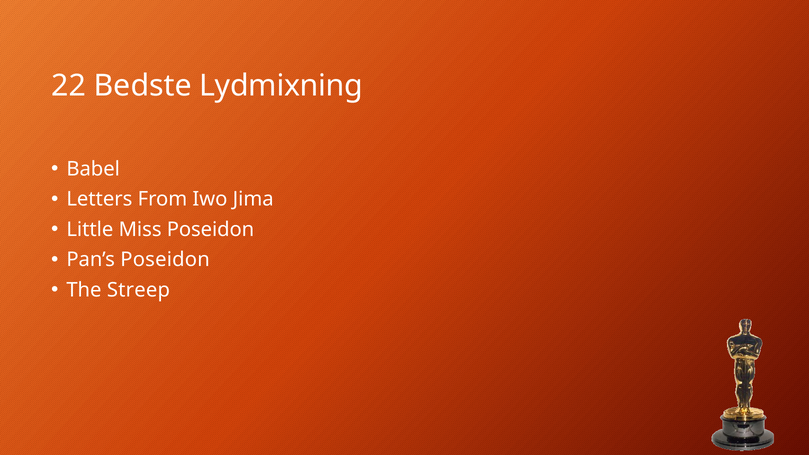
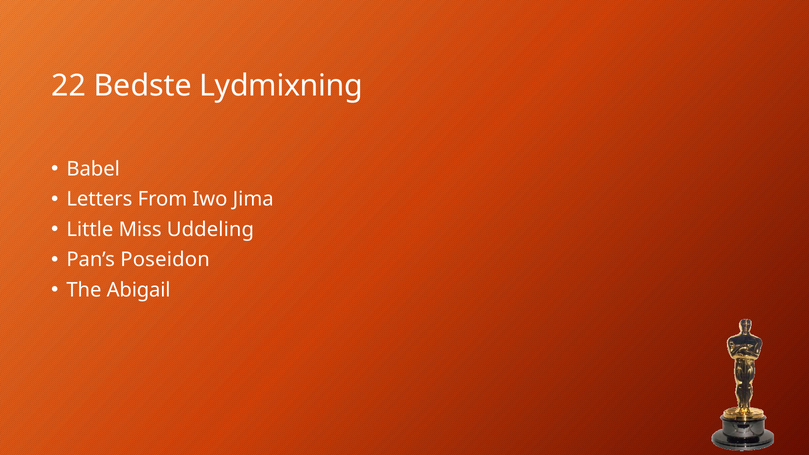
Miss Poseidon: Poseidon -> Uddeling
Streep: Streep -> Abigail
